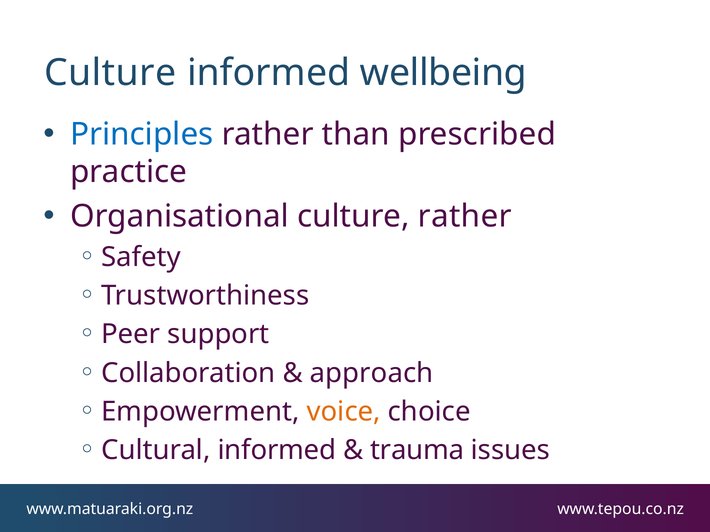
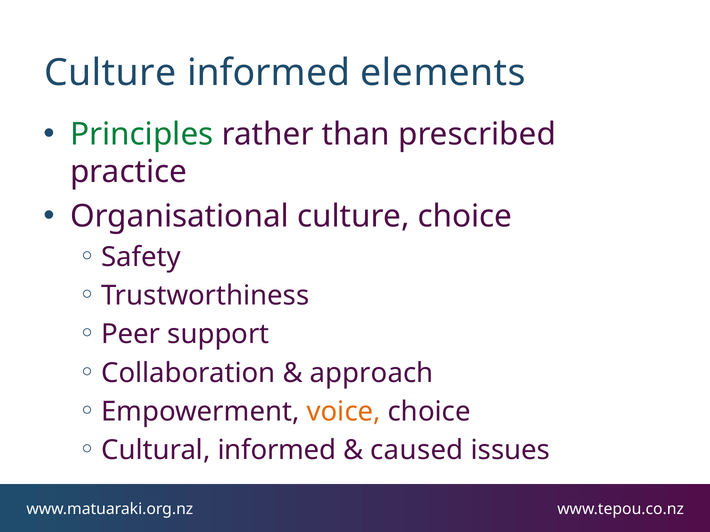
wellbeing: wellbeing -> elements
Principles colour: blue -> green
culture rather: rather -> choice
trauma: trauma -> caused
